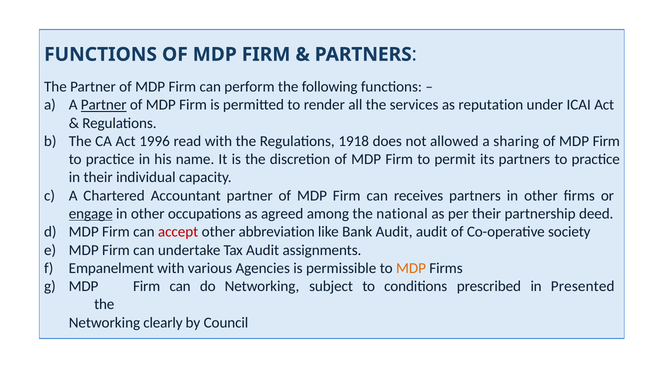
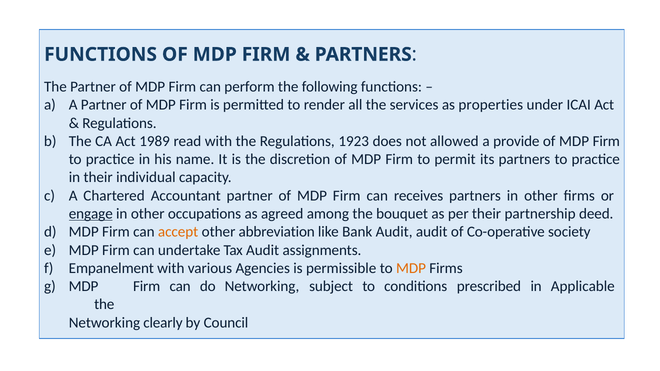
Partner at (104, 105) underline: present -> none
reputation: reputation -> properties
1996: 1996 -> 1989
1918: 1918 -> 1923
sharing: sharing -> provide
national: national -> bouquet
accept colour: red -> orange
Presented: Presented -> Applicable
